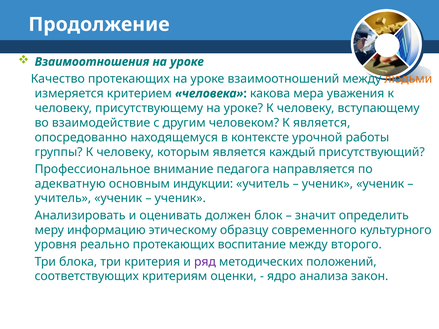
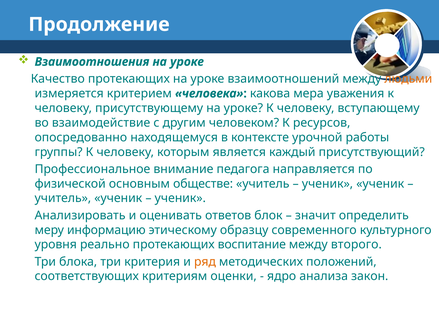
К является: является -> ресурсов
адекватную: адекватную -> физической
индукции: индукции -> обществе
должен: должен -> ответов
ряд colour: purple -> orange
